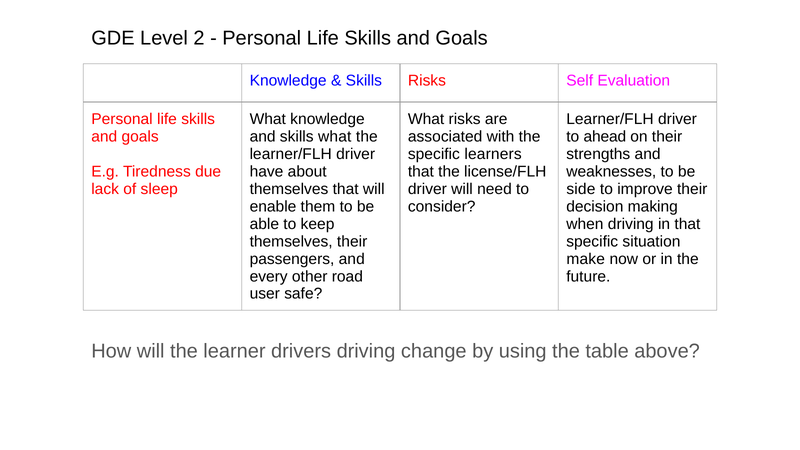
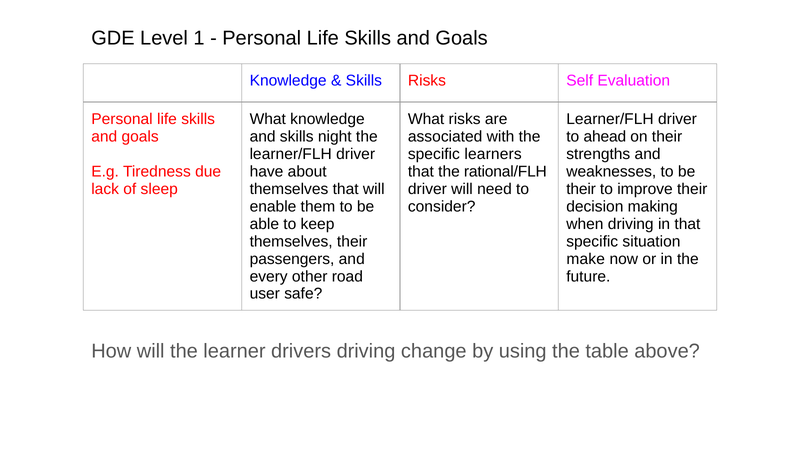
2: 2 -> 1
skills what: what -> night
license/FLH: license/FLH -> rational/FLH
side at (581, 189): side -> their
